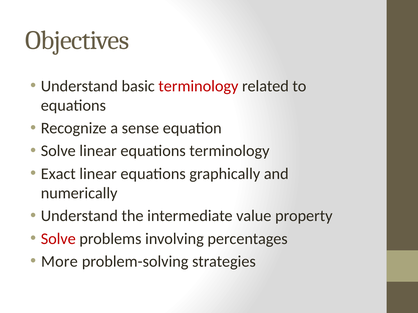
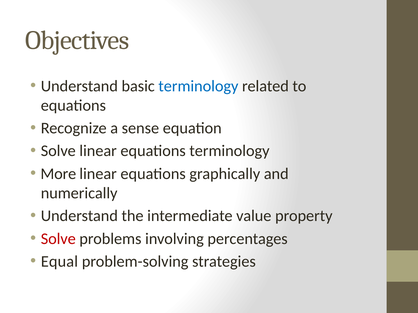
terminology at (198, 86) colour: red -> blue
Exact: Exact -> More
More: More -> Equal
